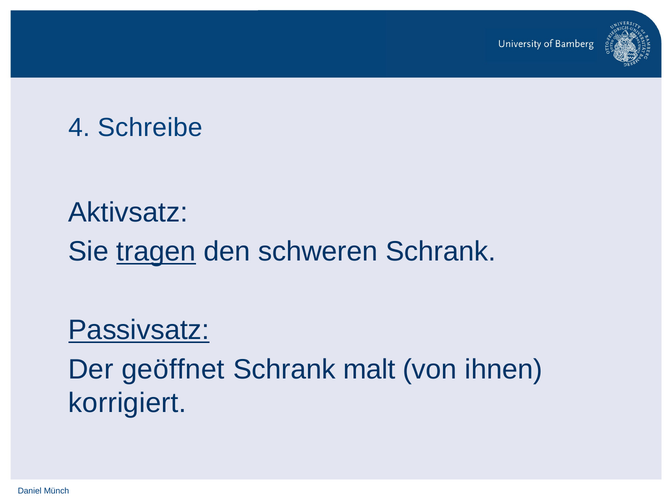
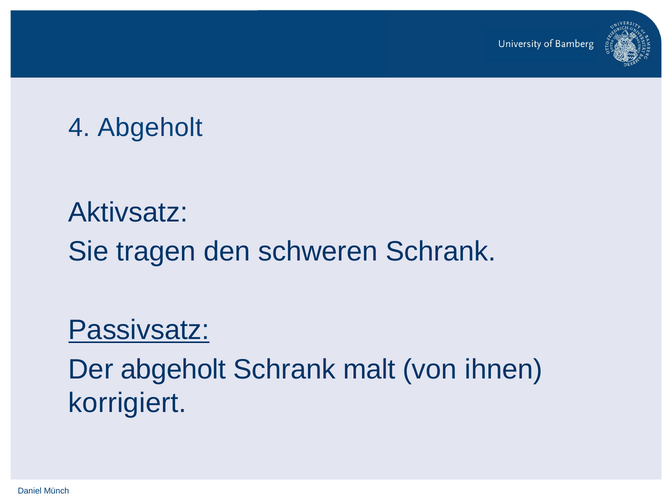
4 Schreibe: Schreibe -> Abgeholt
tragen underline: present -> none
Der geöffnet: geöffnet -> abgeholt
